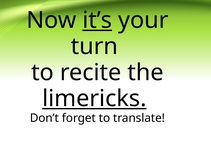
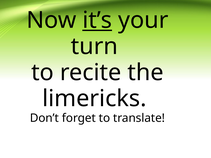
limericks underline: present -> none
